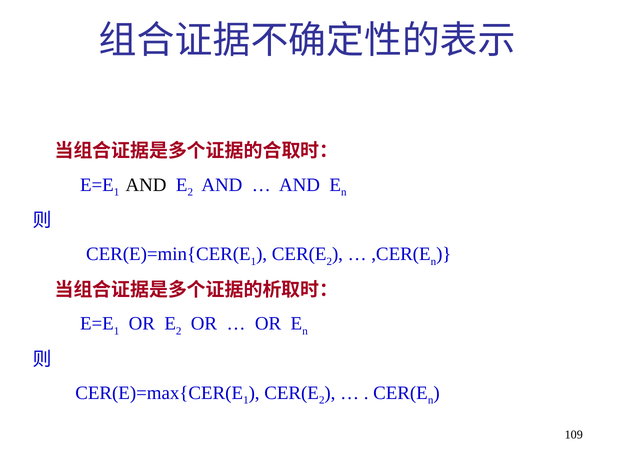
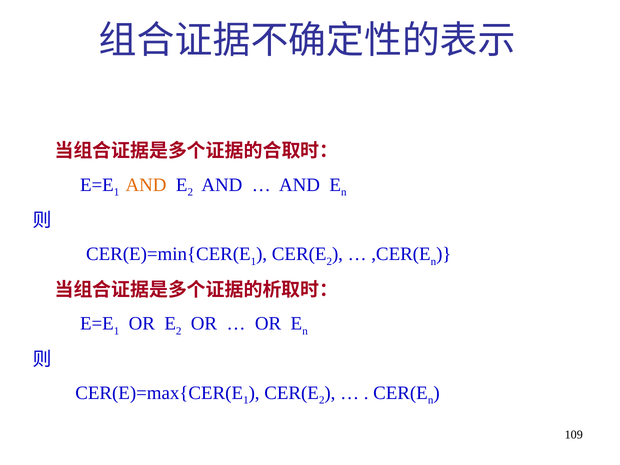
AND at (146, 185) colour: black -> orange
